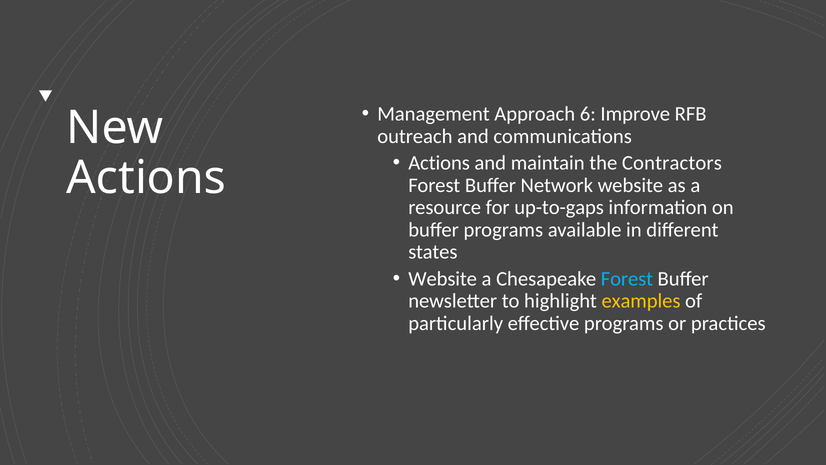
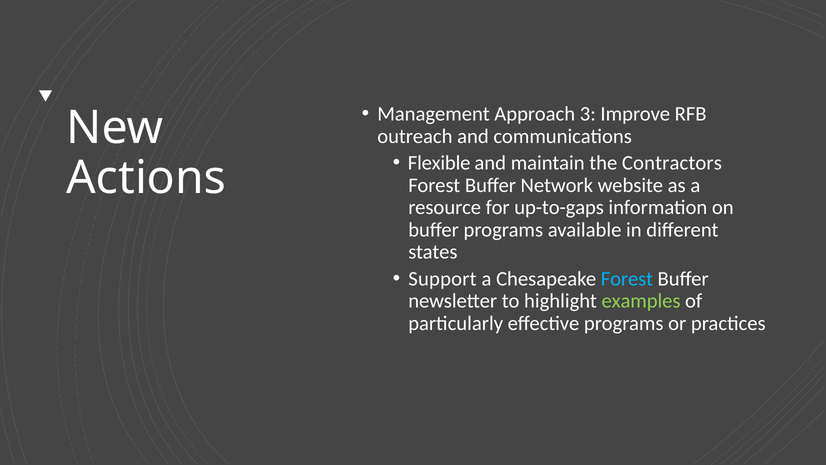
6: 6 -> 3
Actions at (439, 163): Actions -> Flexible
Website at (443, 278): Website -> Support
examples colour: yellow -> light green
